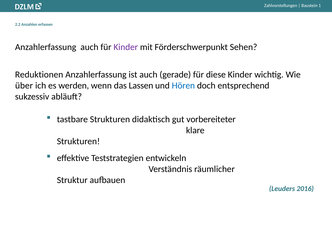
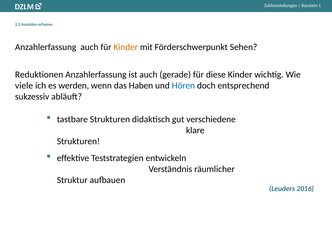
Kinder at (126, 47) colour: purple -> orange
über: über -> viele
Lassen: Lassen -> Haben
vorbereiteter: vorbereiteter -> verschiedene
